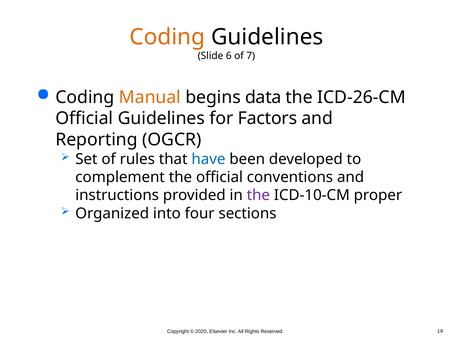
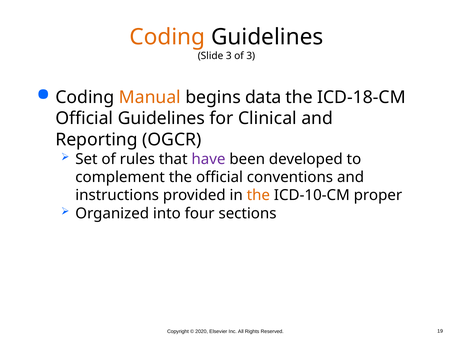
Slide 6: 6 -> 3
of 7: 7 -> 3
ICD-26-CM: ICD-26-CM -> ICD-18-CM
Factors: Factors -> Clinical
have colour: blue -> purple
the at (258, 195) colour: purple -> orange
